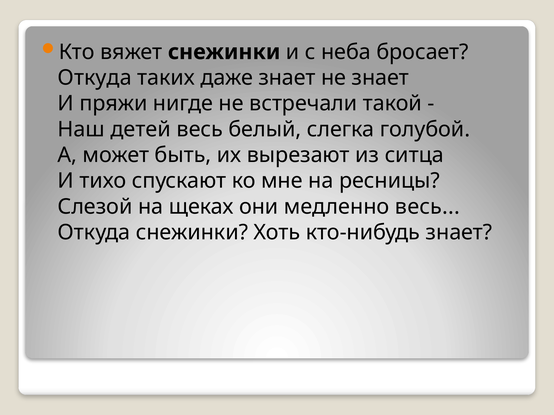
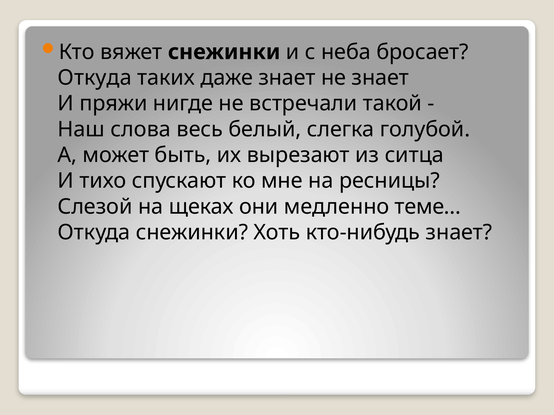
детей: детей -> слова
медленно весь: весь -> теме
